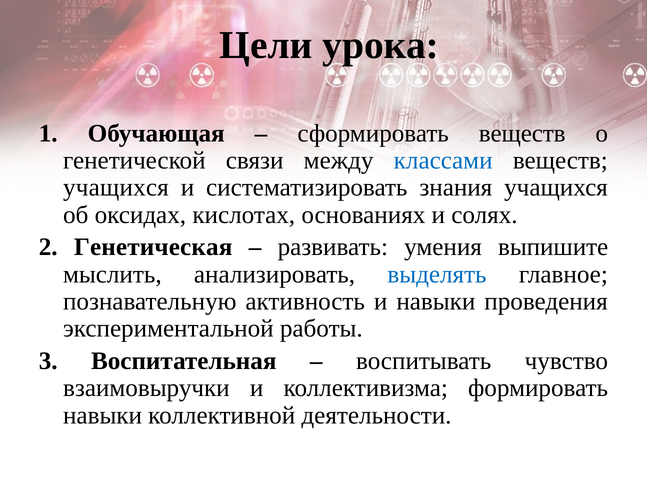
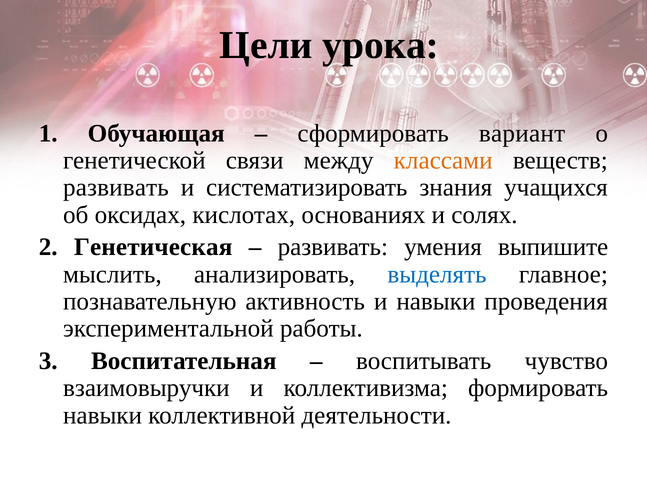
сформировать веществ: веществ -> вариант
классами colour: blue -> orange
учащихся at (116, 188): учащихся -> развивать
